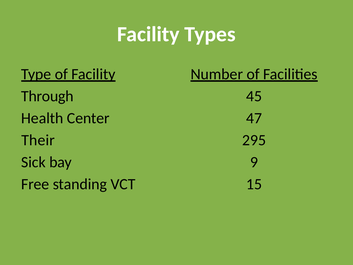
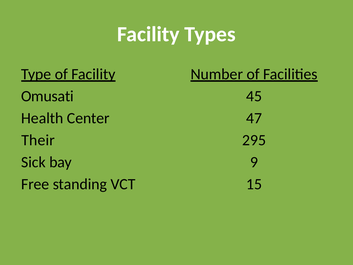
Through: Through -> Omusati
